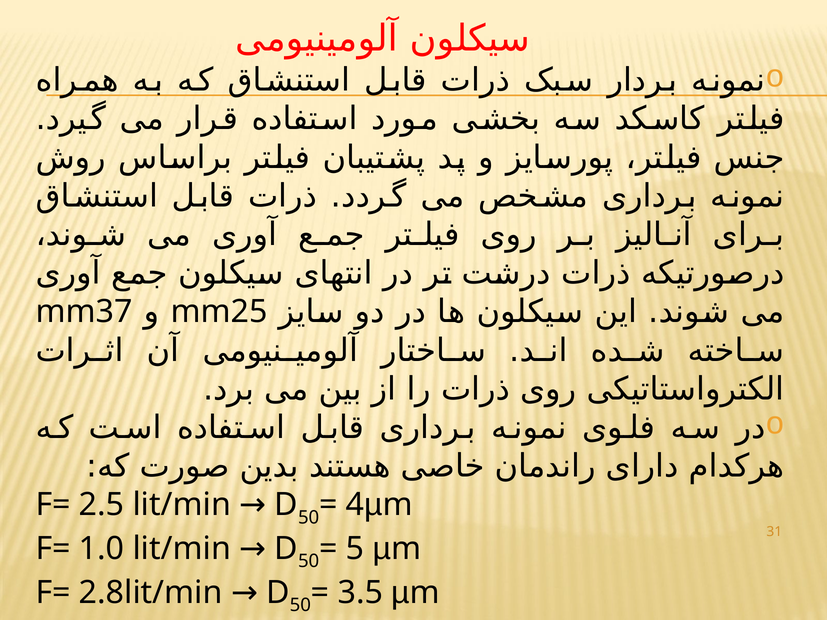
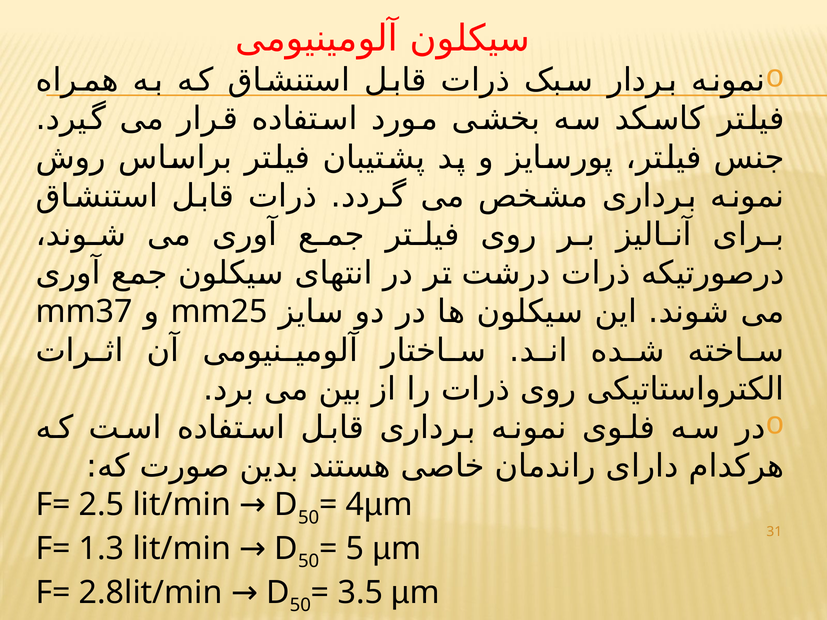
1.0: 1.0 -> 1.3
